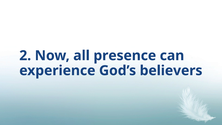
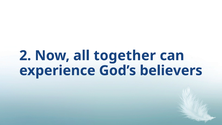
presence: presence -> together
